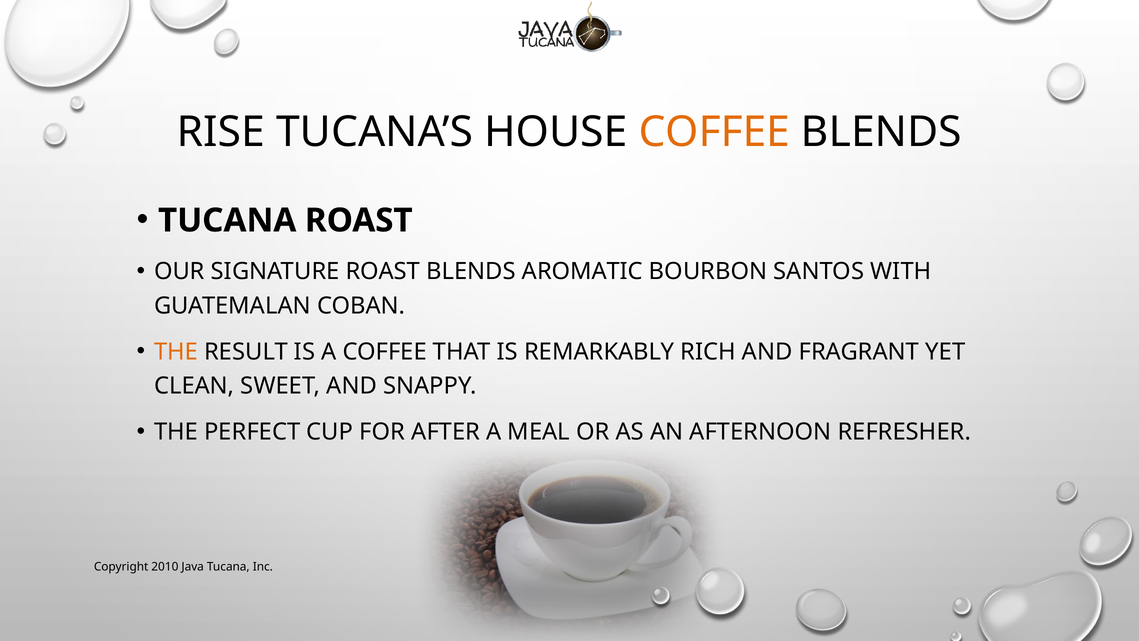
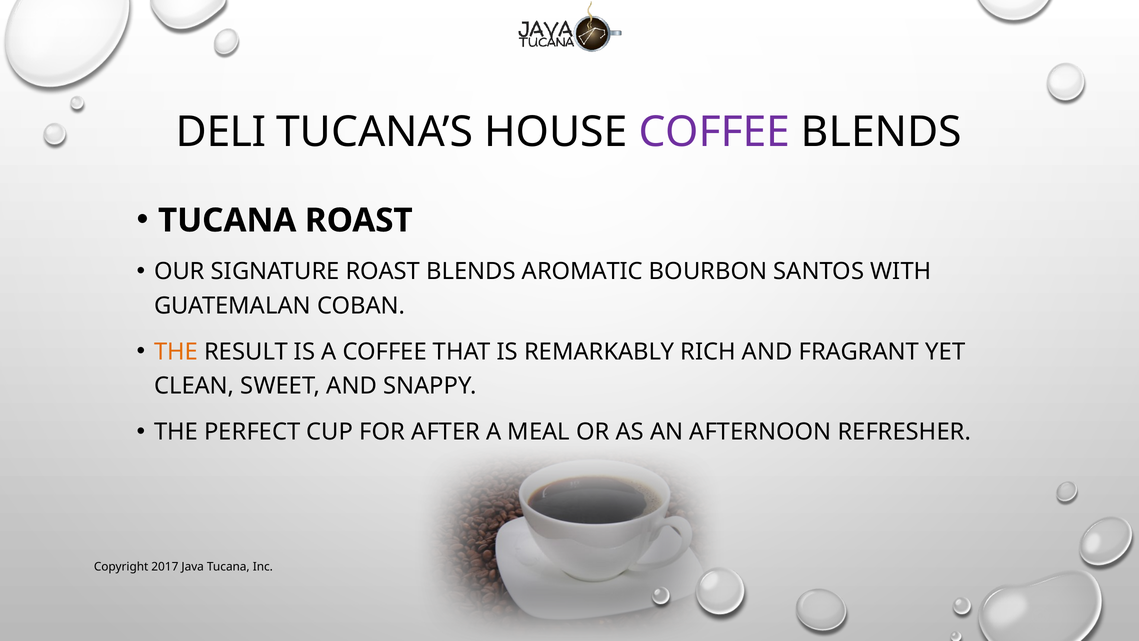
RISE: RISE -> DELI
COFFEE at (714, 132) colour: orange -> purple
2010: 2010 -> 2017
